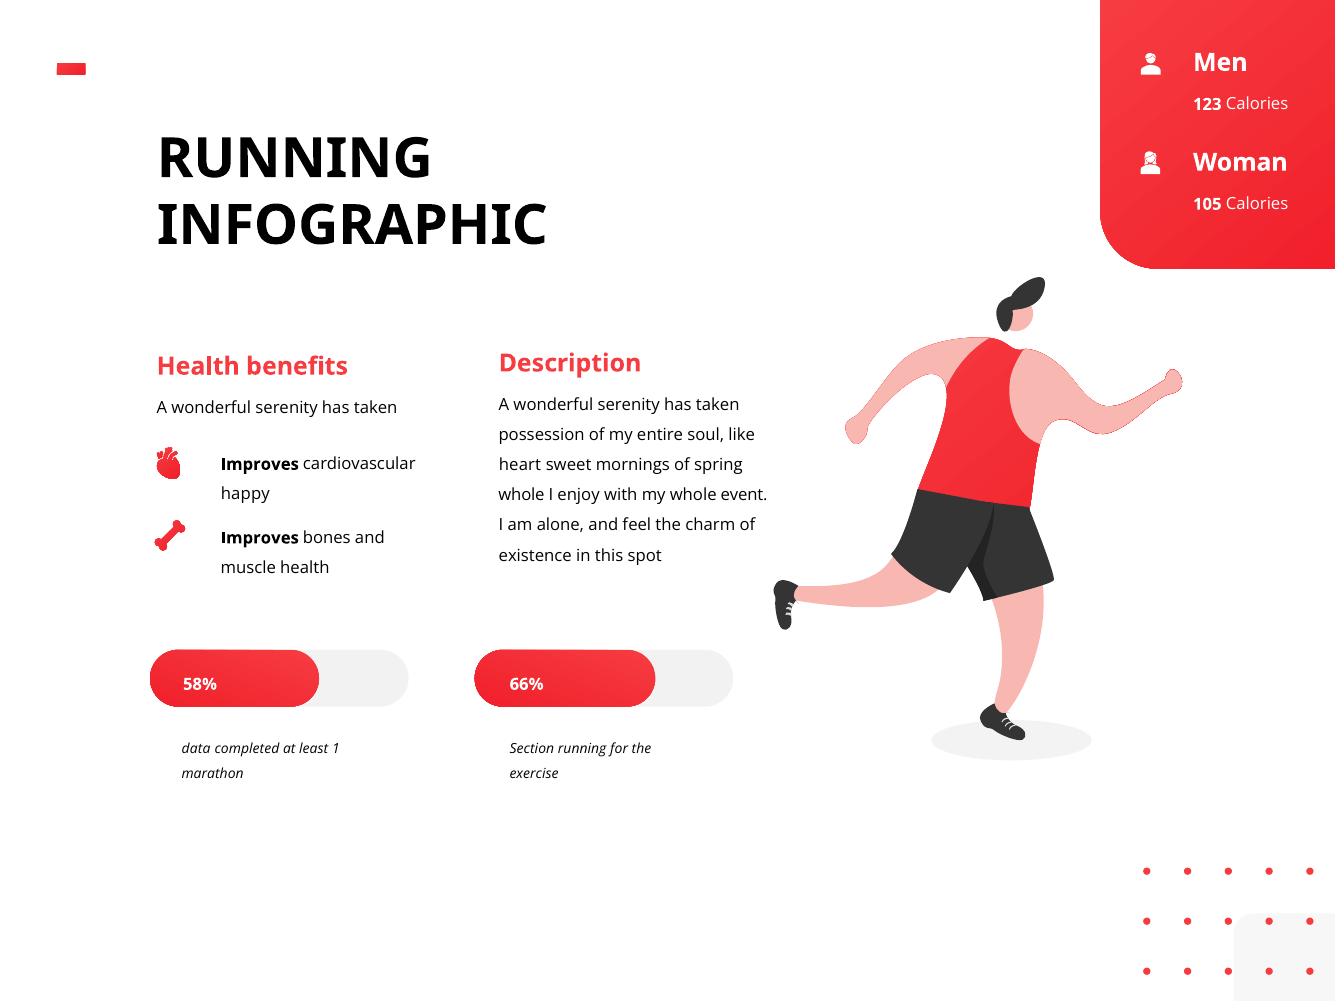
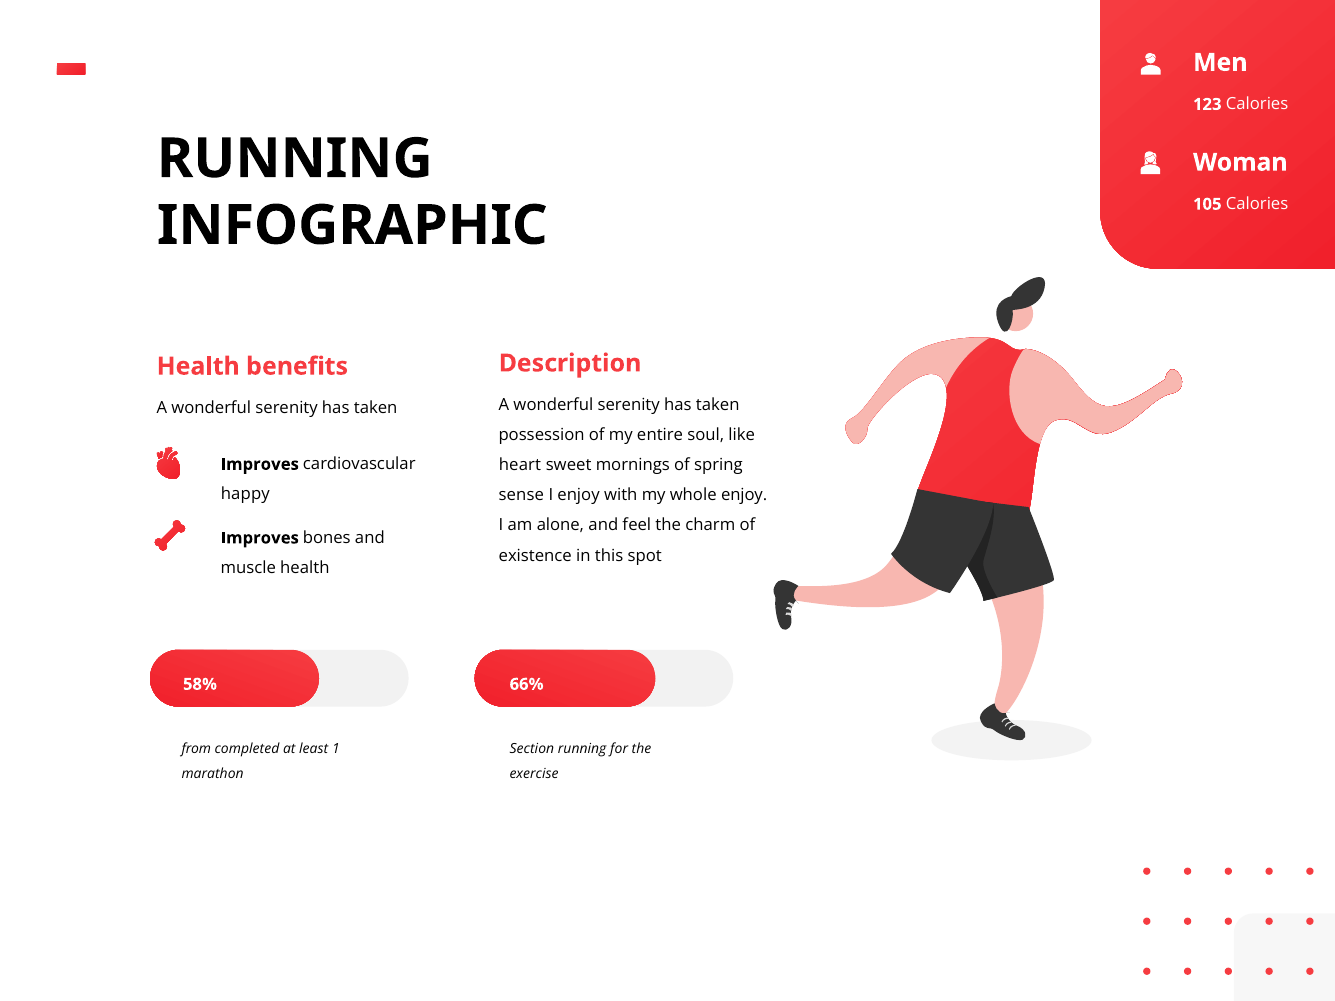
whole at (521, 495): whole -> sense
whole event: event -> enjoy
data: data -> from
